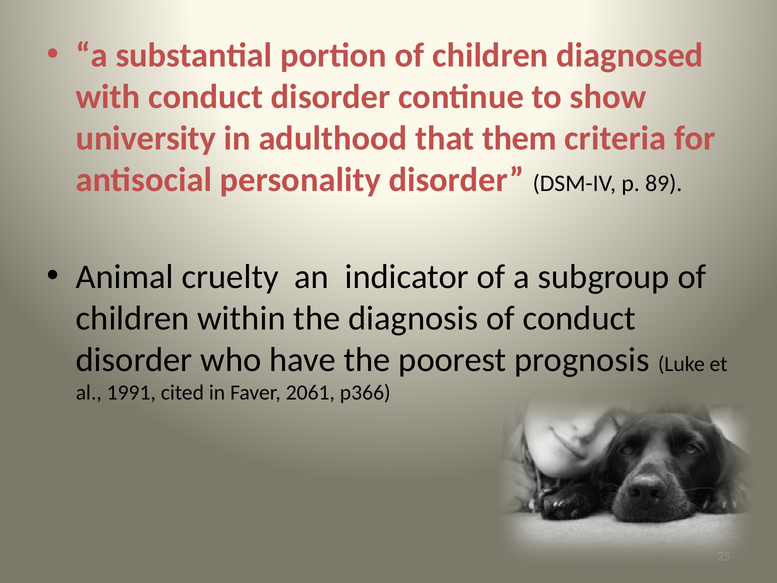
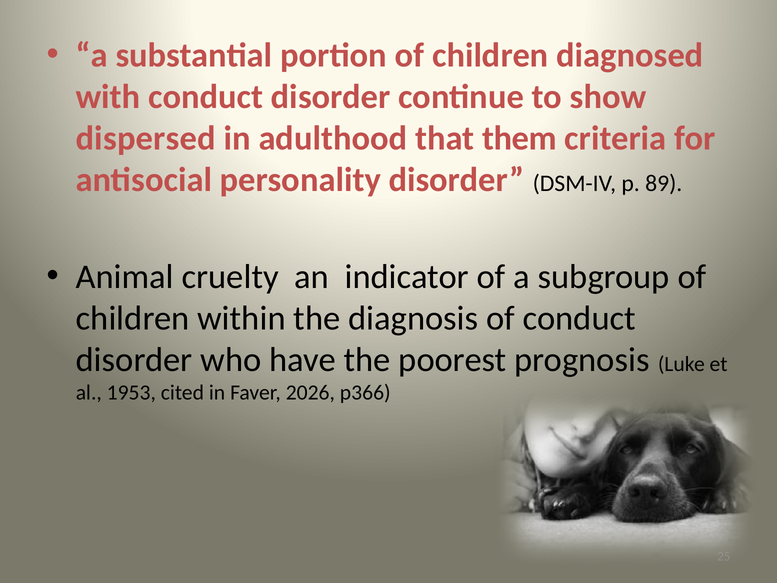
university: university -> dispersed
1991: 1991 -> 1953
2061: 2061 -> 2026
